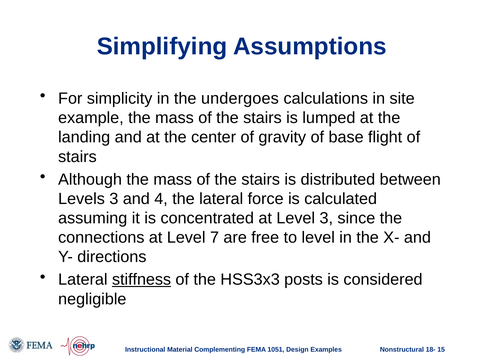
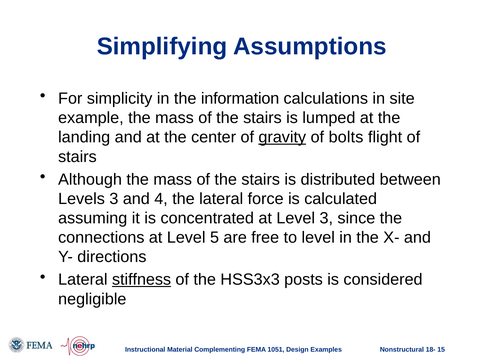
undergoes: undergoes -> information
gravity underline: none -> present
base: base -> bolts
7: 7 -> 5
